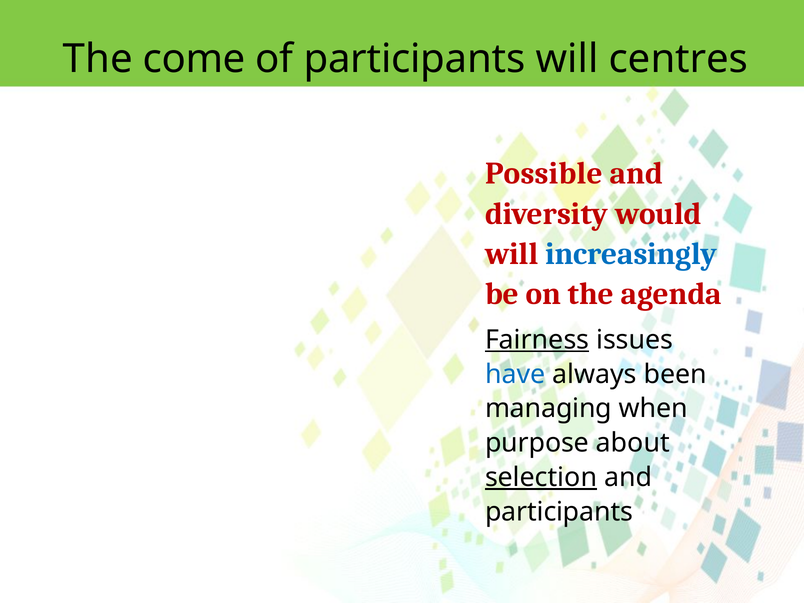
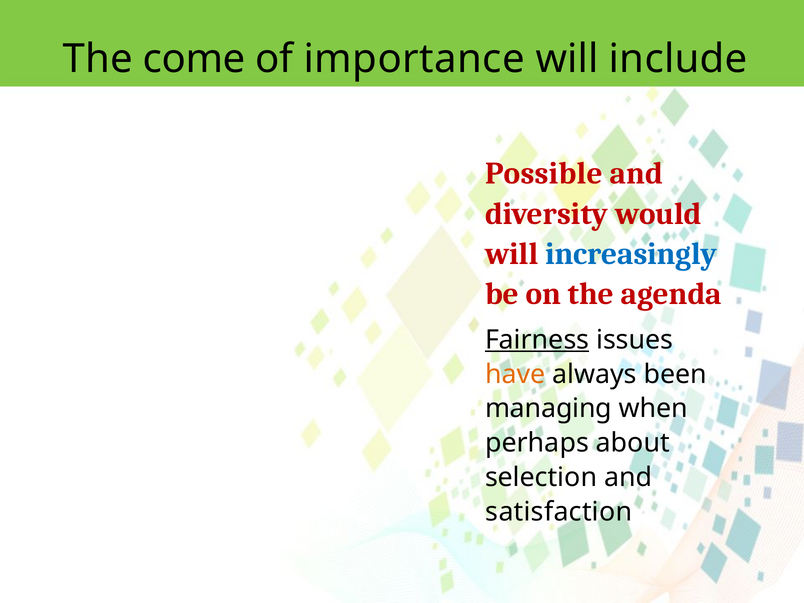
of participants: participants -> importance
centres: centres -> include
have colour: blue -> orange
purpose: purpose -> perhaps
selection underline: present -> none
participants at (559, 512): participants -> satisfaction
